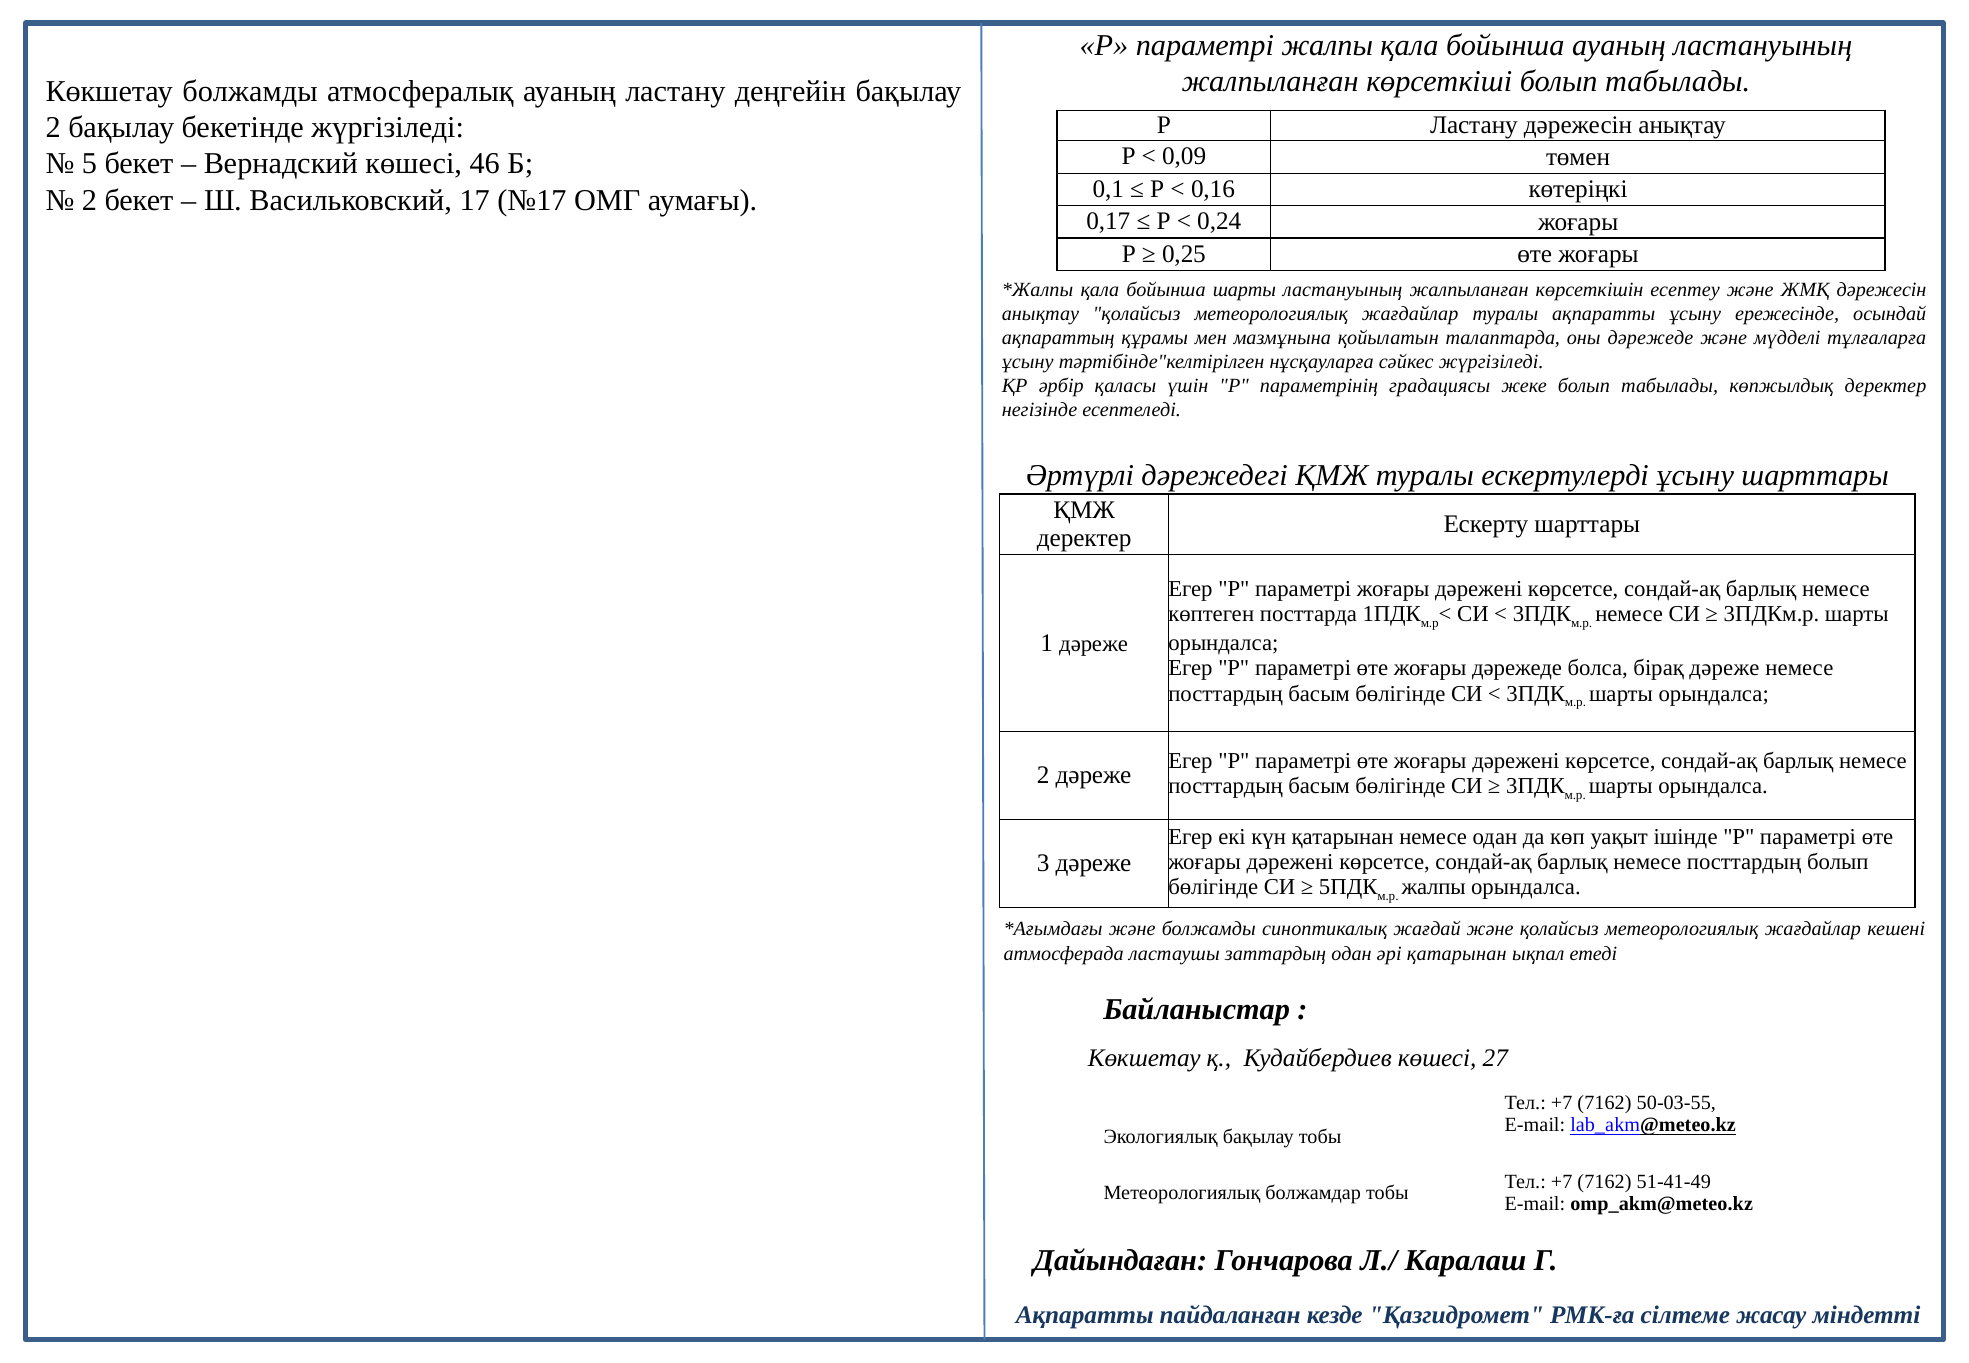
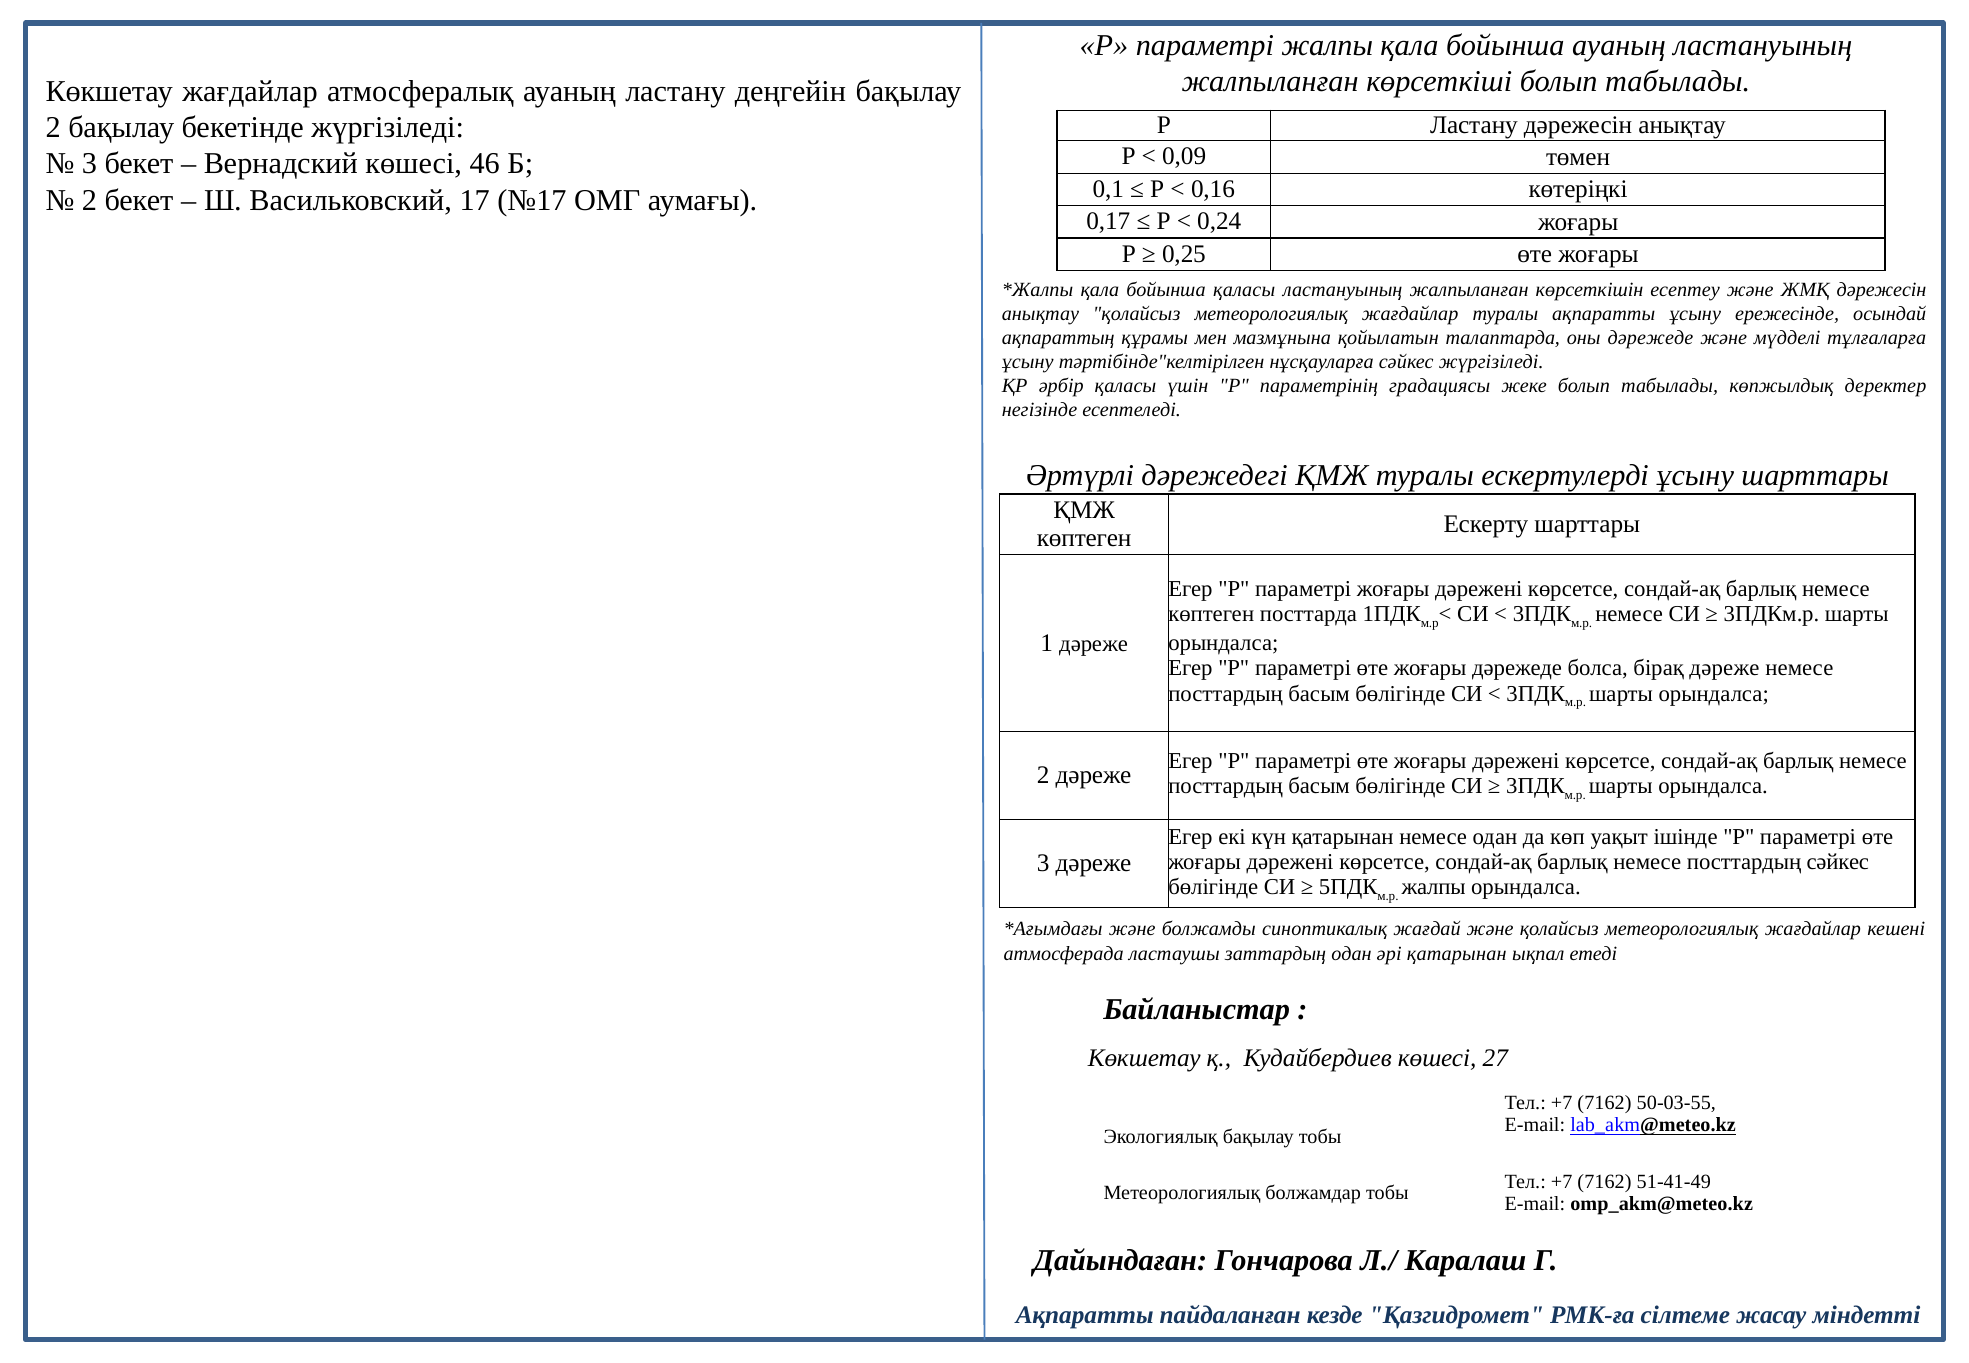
Көкшетау болжамды: болжамды -> жағдайлар
5 at (89, 164): 5 -> 3
бойынша шарты: шарты -> қаласы
деректер at (1084, 538): деректер -> көптеген
посттардың болып: болып -> сәйкес
